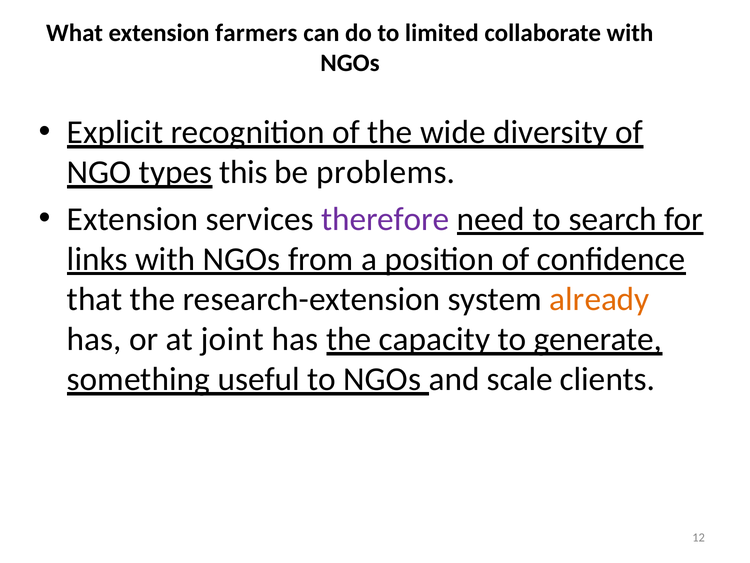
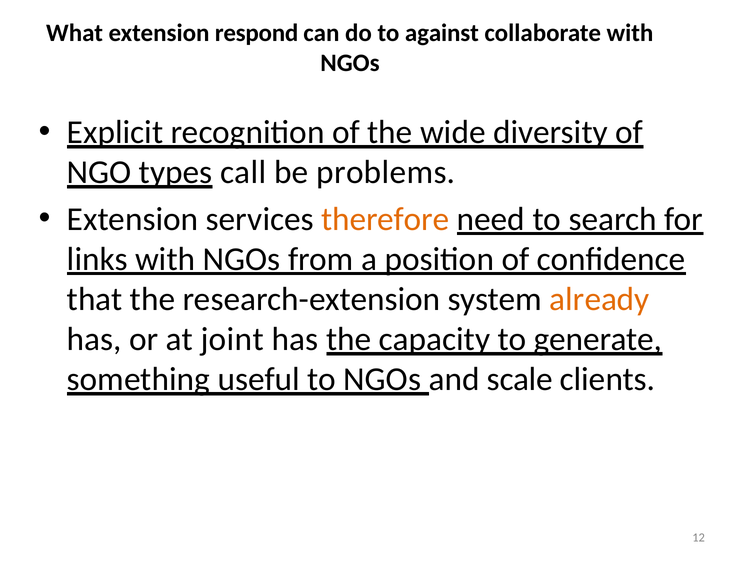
farmers: farmers -> respond
limited: limited -> against
this: this -> call
therefore colour: purple -> orange
